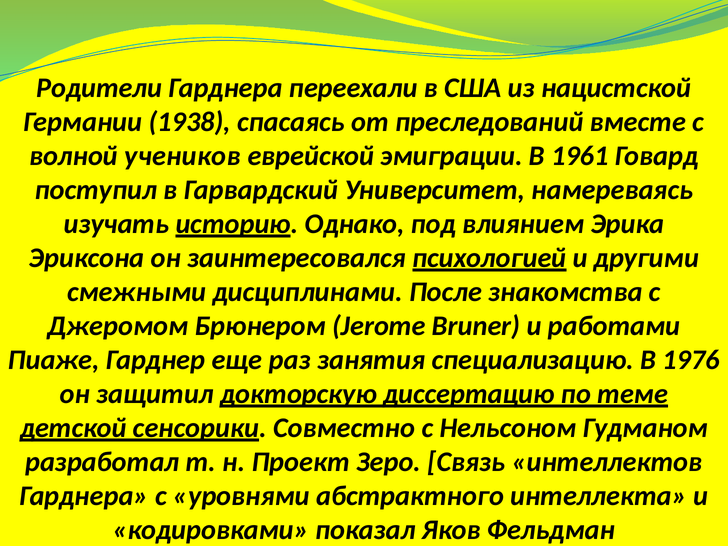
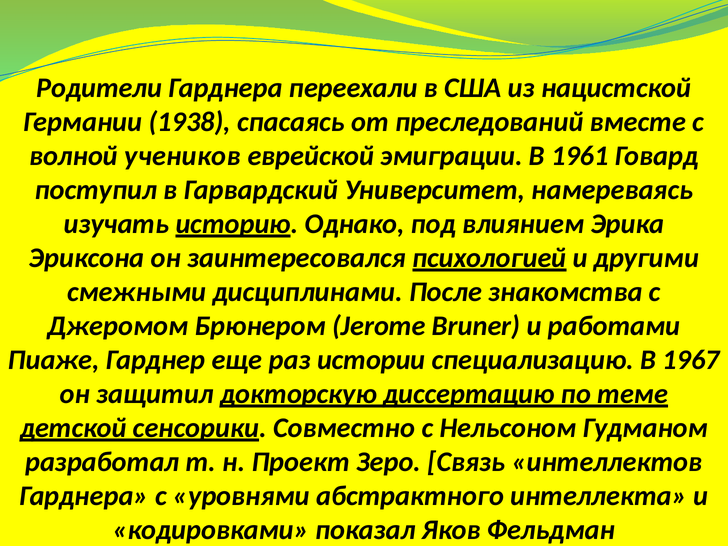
занятия: занятия -> истории
1976: 1976 -> 1967
